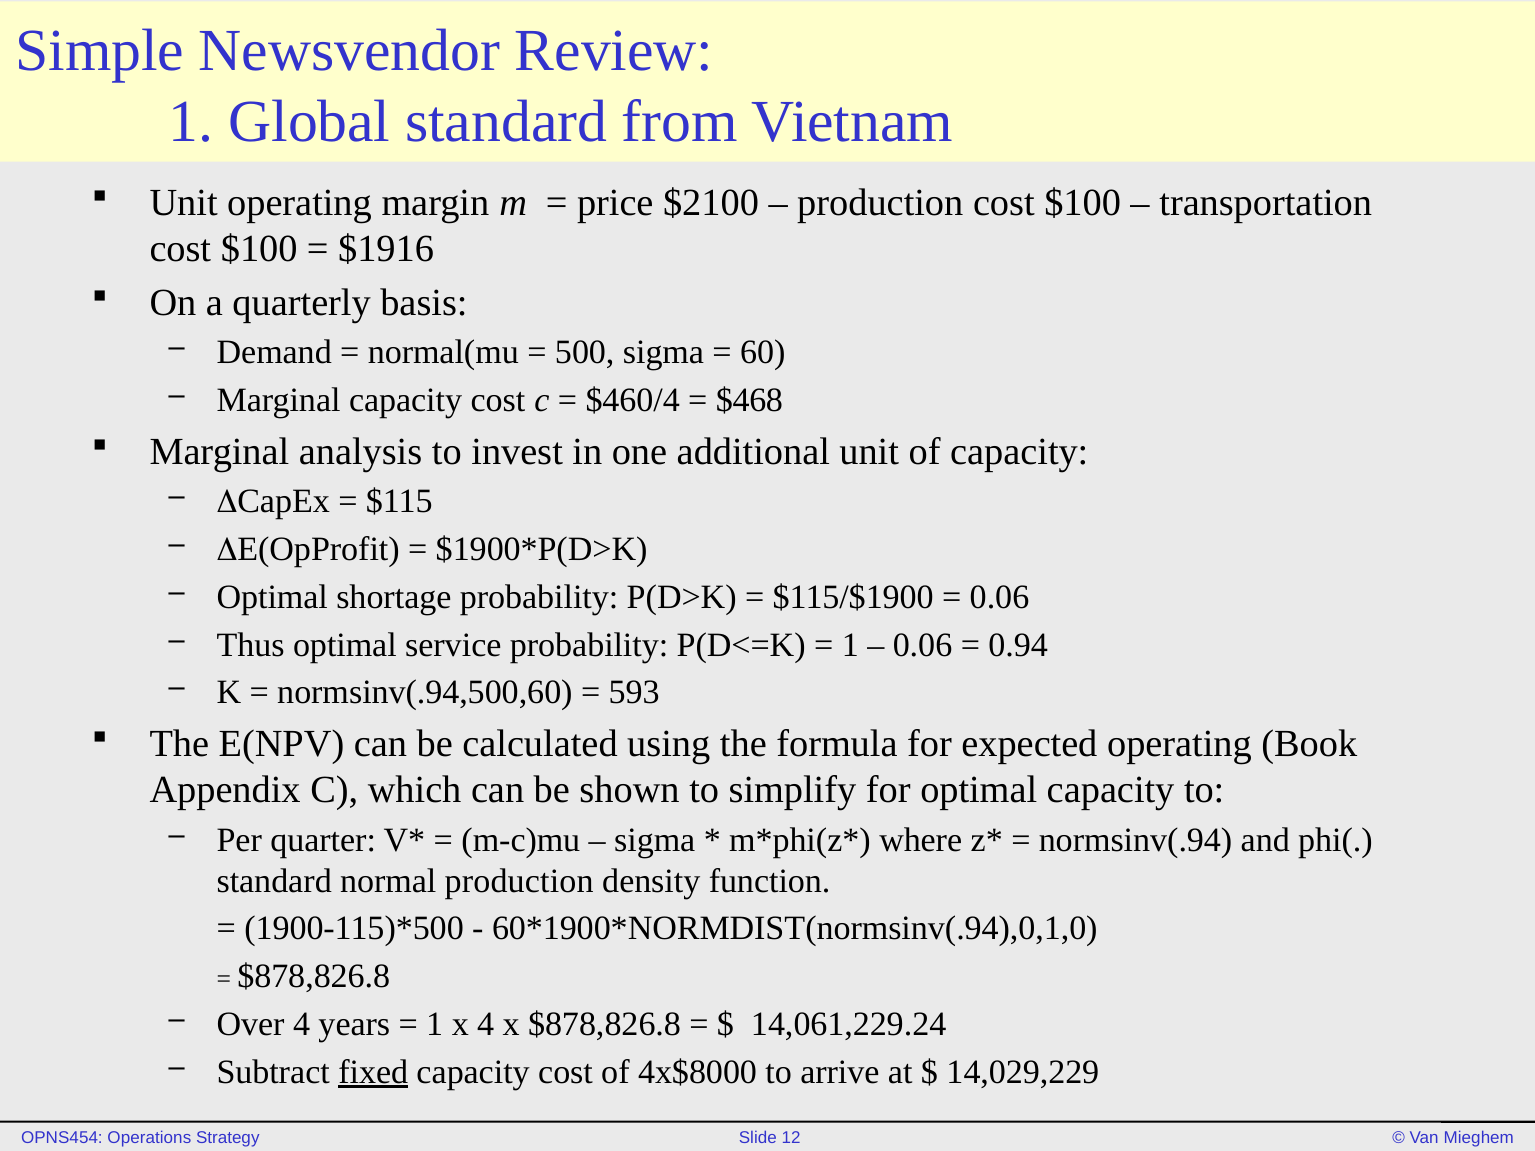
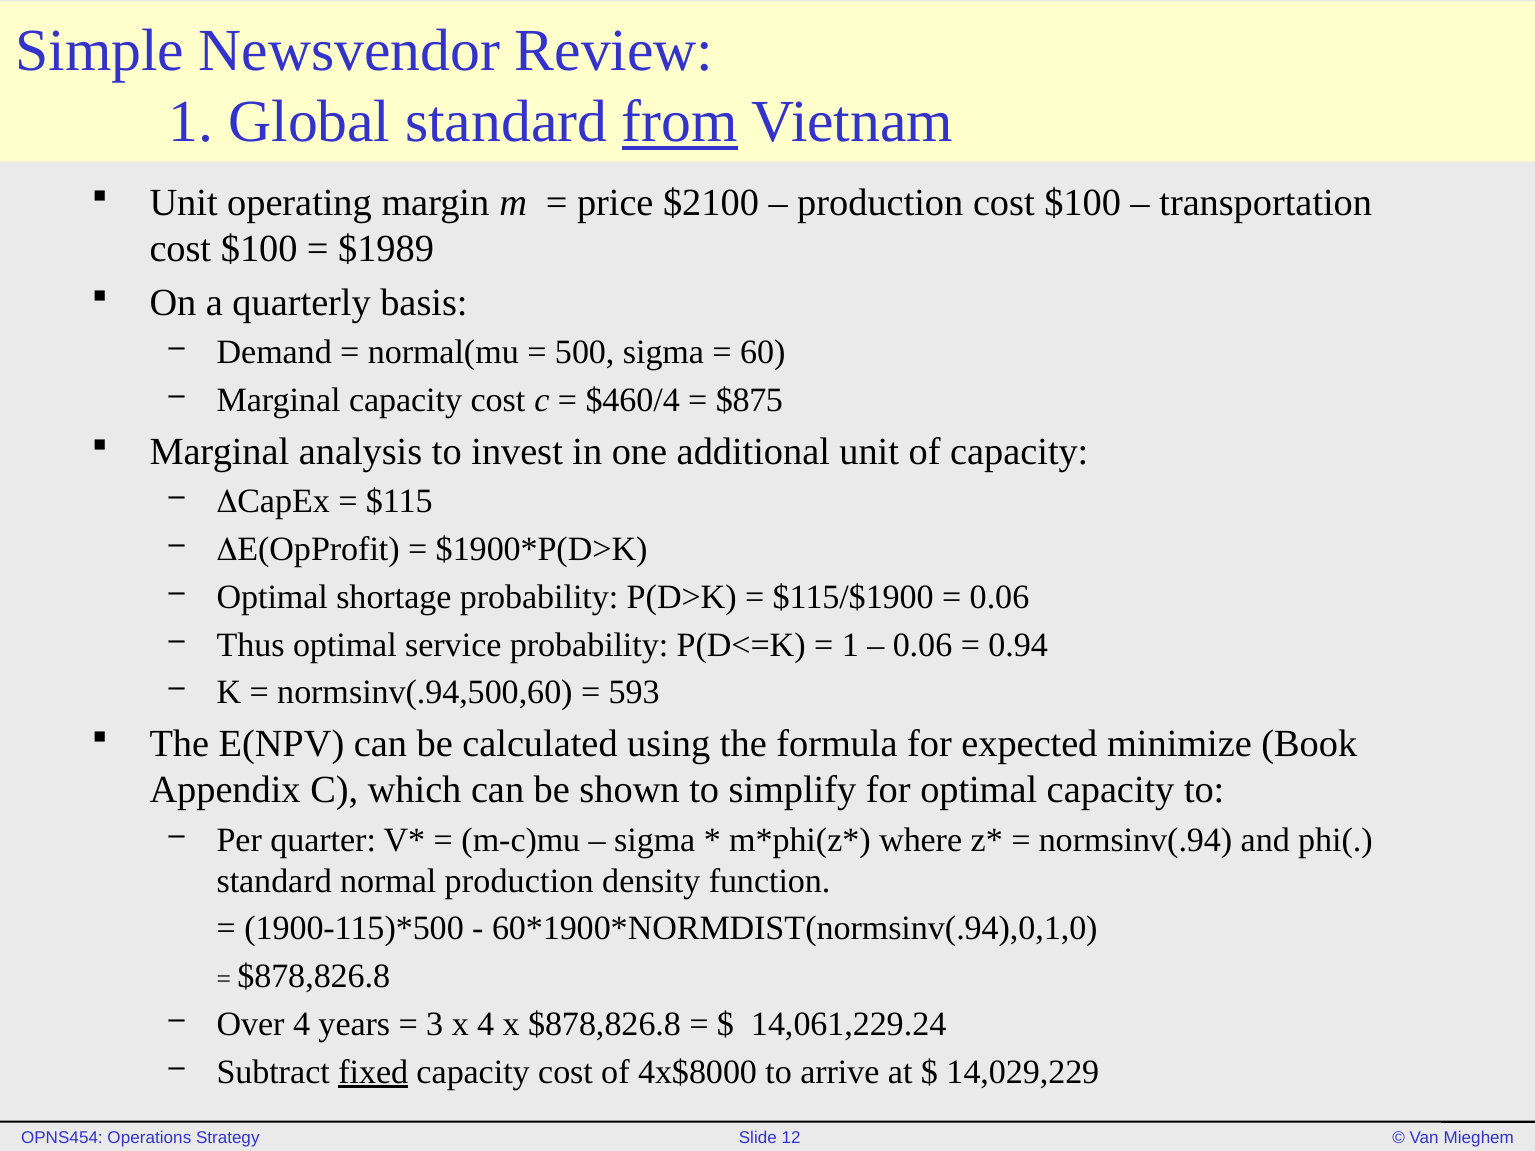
from underline: none -> present
$1916: $1916 -> $1989
$468: $468 -> $875
expected operating: operating -> minimize
1 at (435, 1024): 1 -> 3
